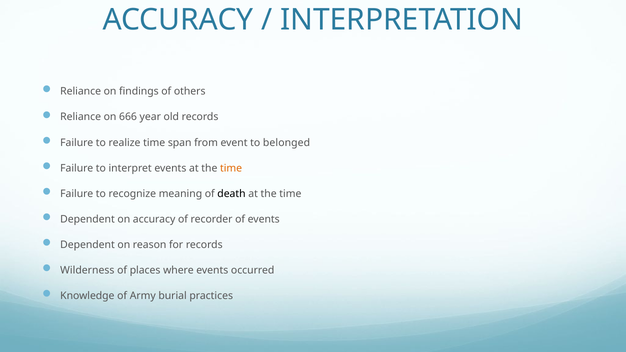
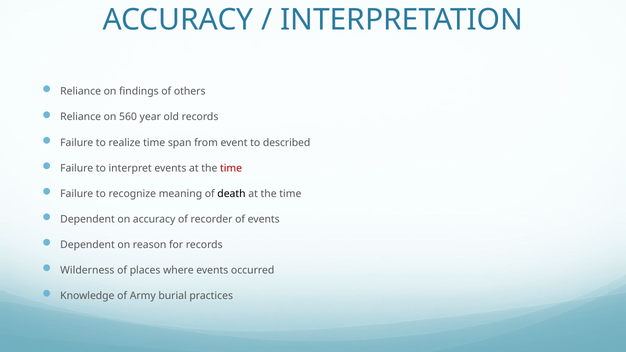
666: 666 -> 560
belonged: belonged -> described
time at (231, 168) colour: orange -> red
